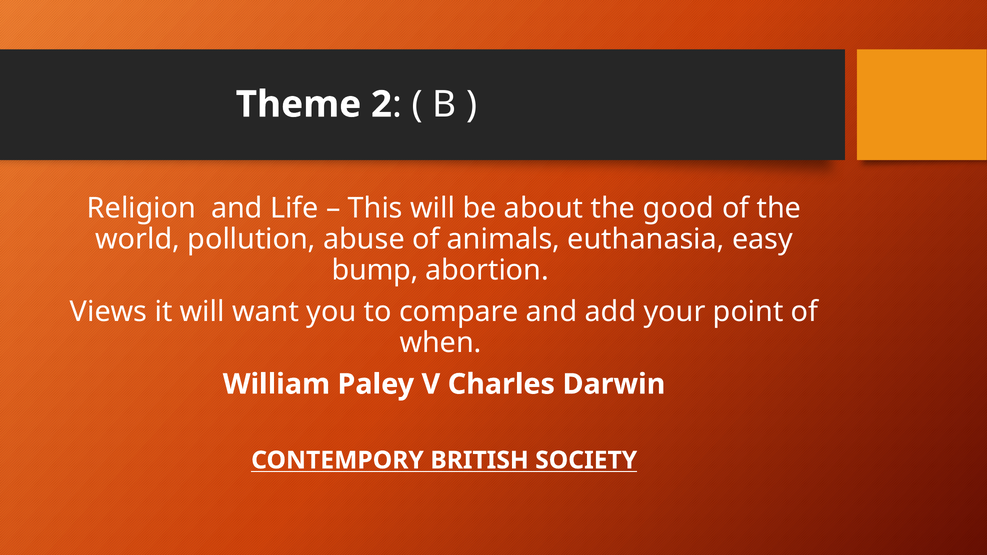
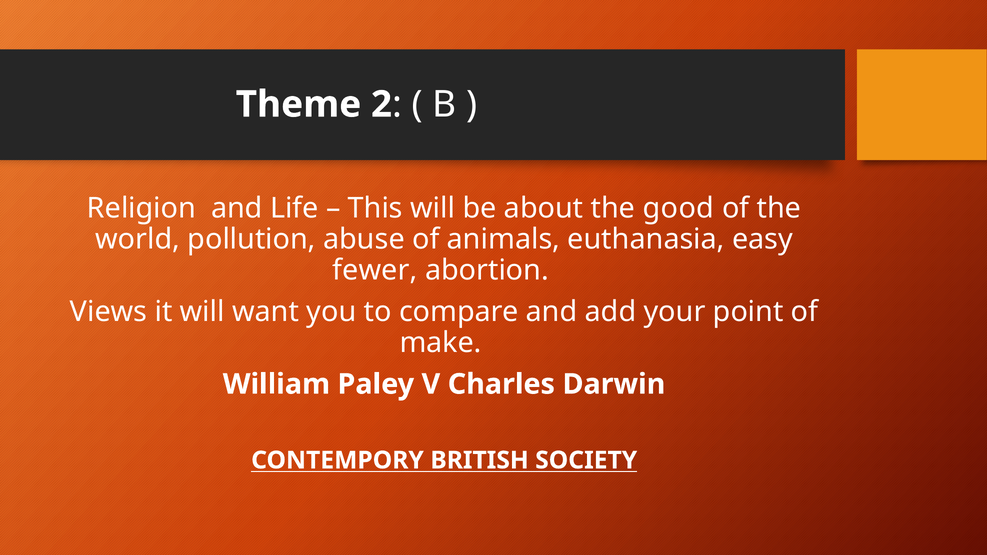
bump: bump -> fewer
when: when -> make
